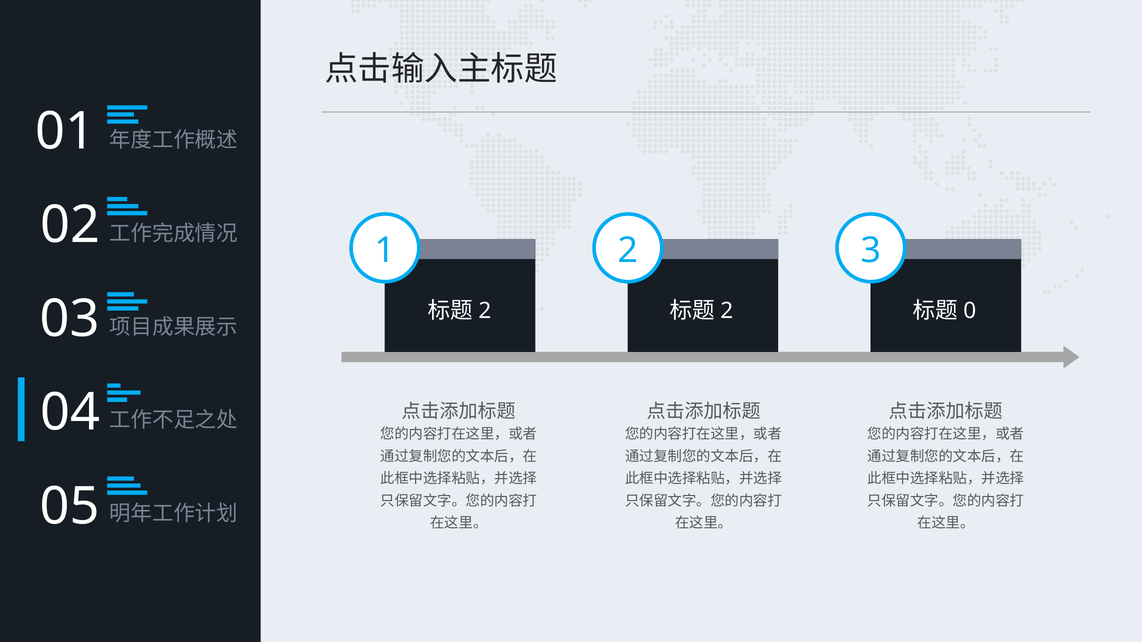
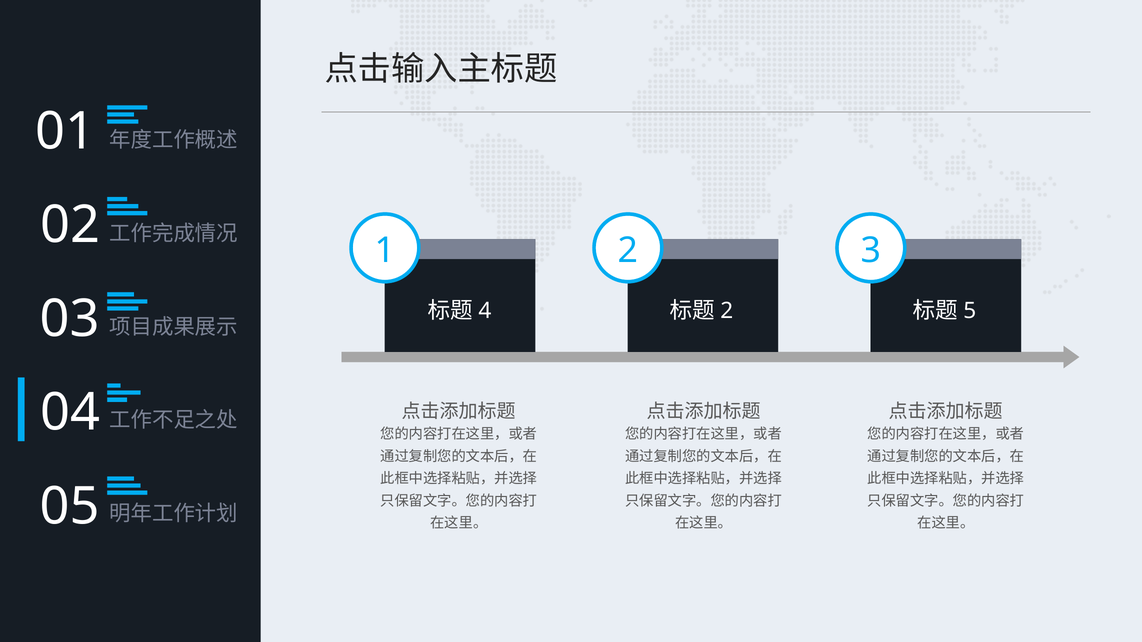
2 at (485, 311): 2 -> 4
0: 0 -> 5
